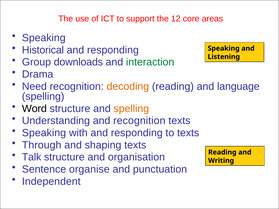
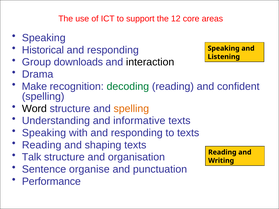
interaction colour: green -> black
Need: Need -> Make
decoding colour: orange -> green
language: language -> confident
and recognition: recognition -> informative
Through at (42, 145): Through -> Reading
Independent: Independent -> Performance
